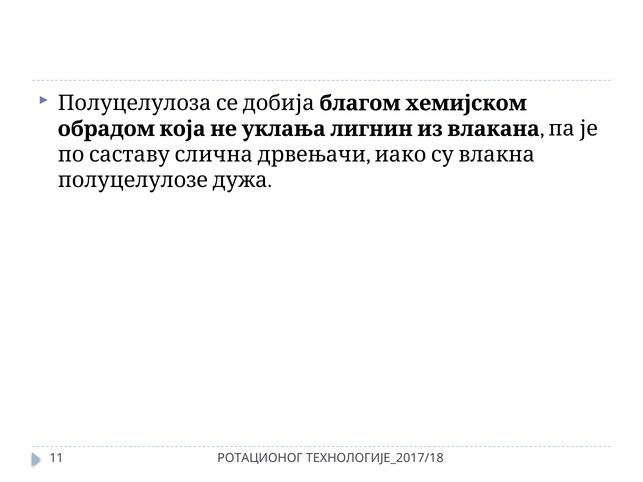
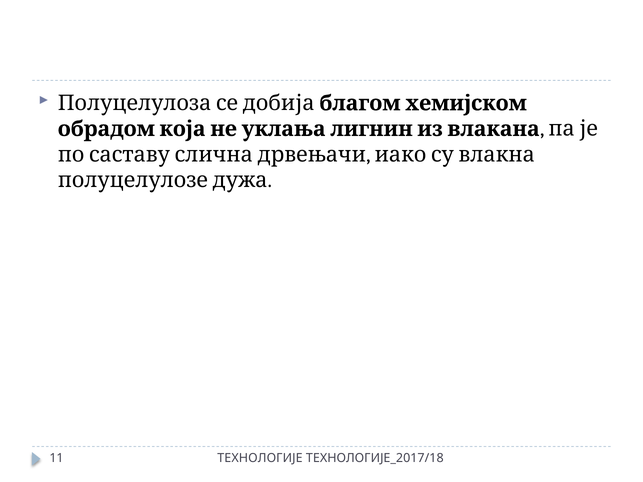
РОТАЦИОНОГ: РОТАЦИОНОГ -> ТЕХНОЛОГИЈЕ
